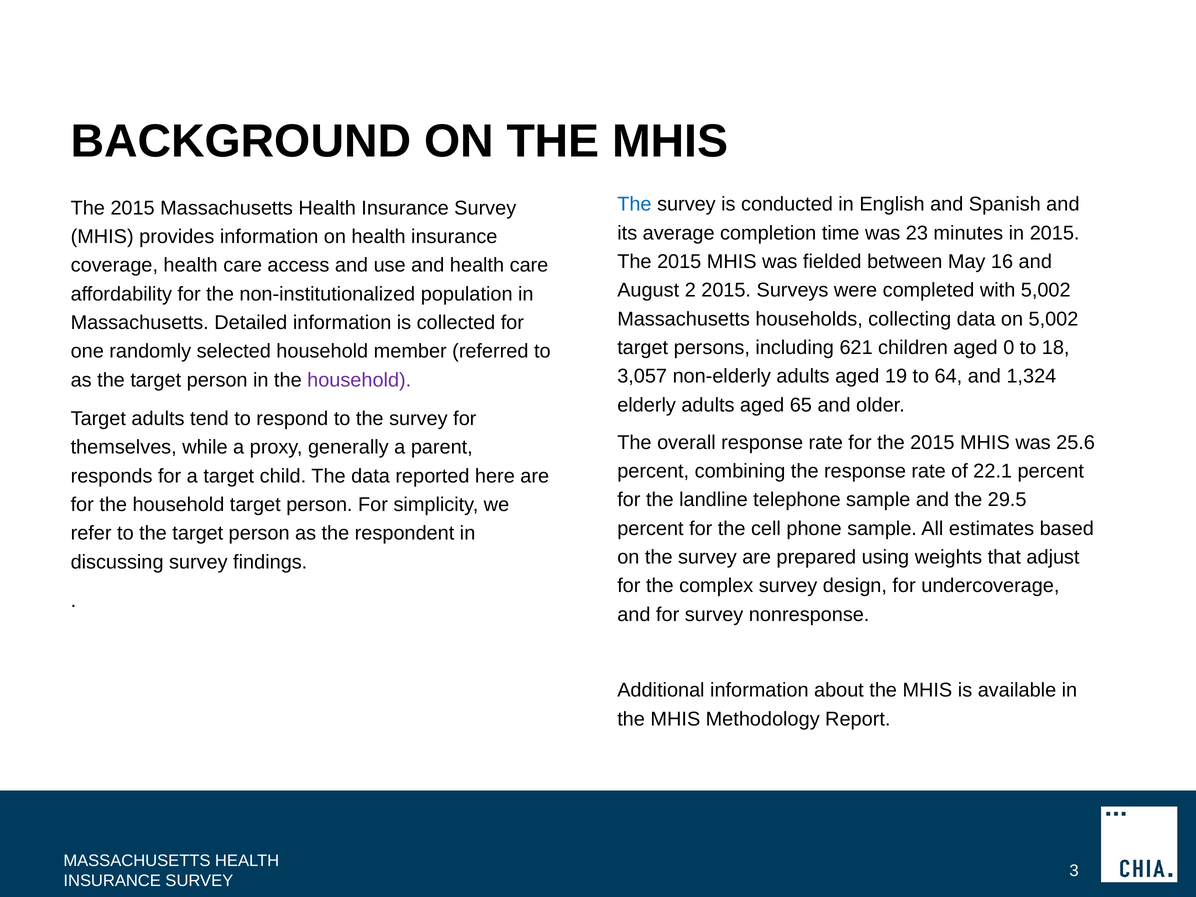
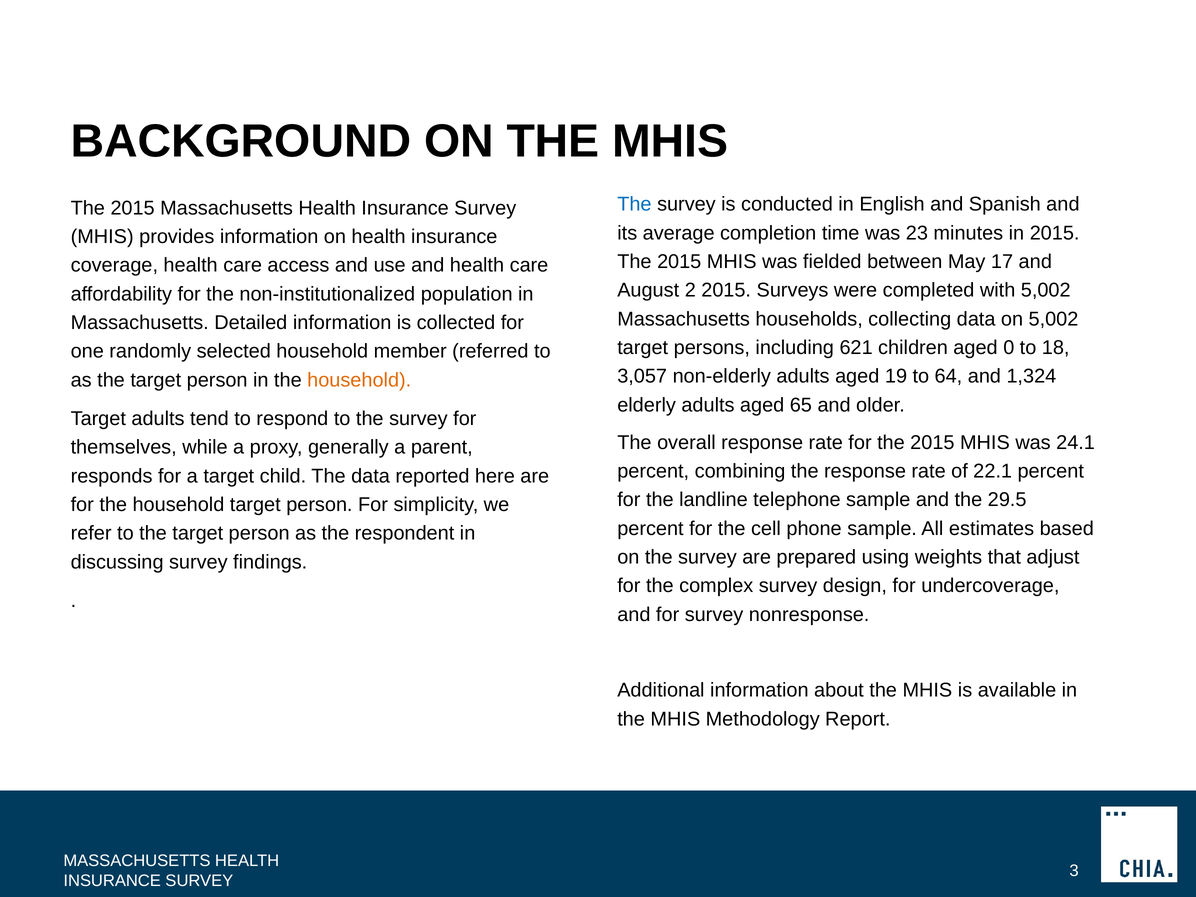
16: 16 -> 17
household at (359, 380) colour: purple -> orange
25.6: 25.6 -> 24.1
